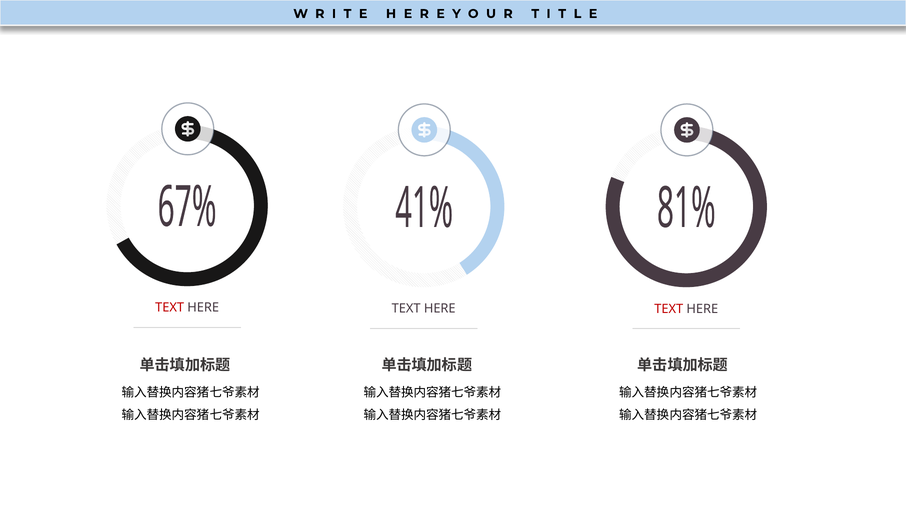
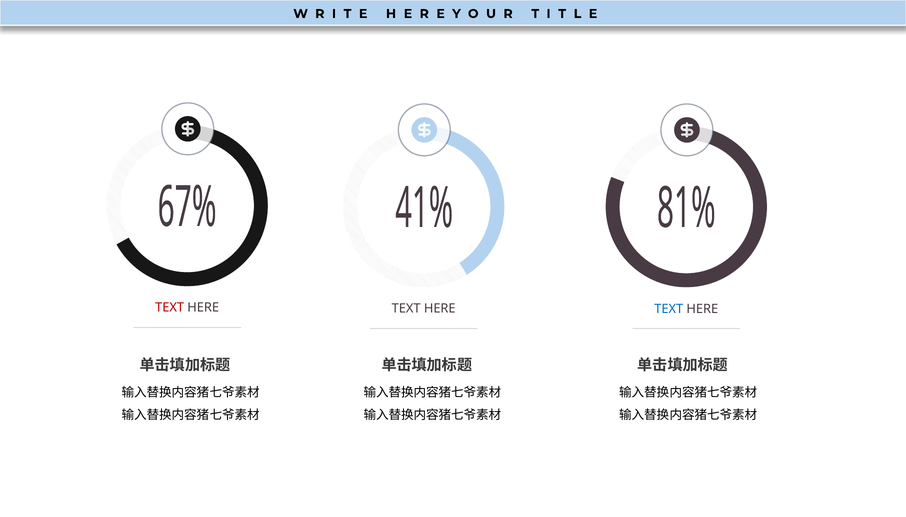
TEXT at (669, 309) colour: red -> blue
